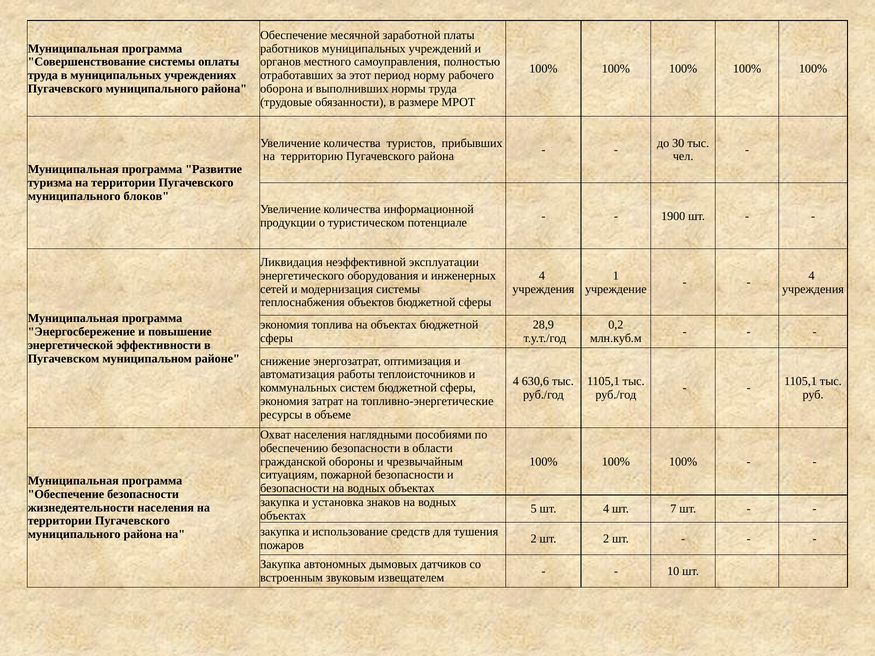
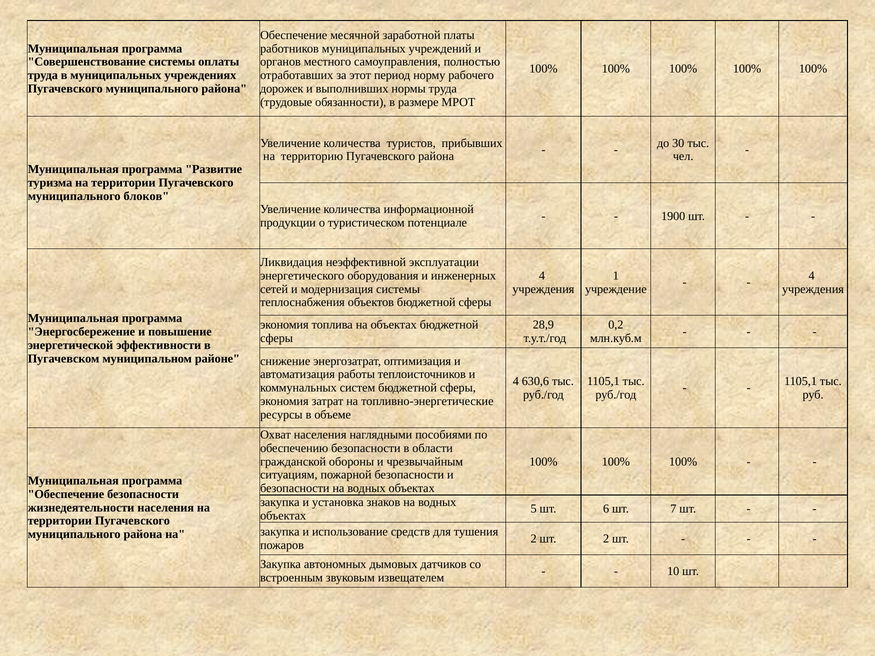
оборона: оборона -> дорожек
шт 4: 4 -> 6
